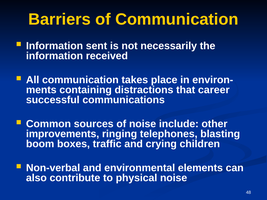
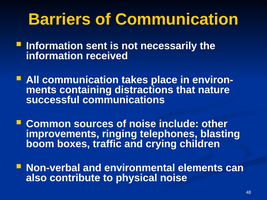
career: career -> nature
